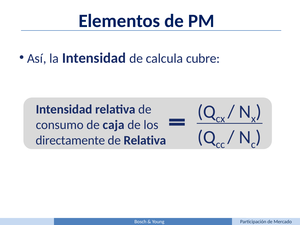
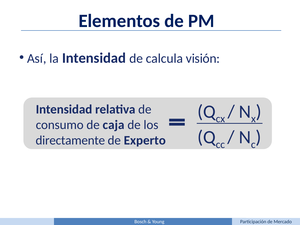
cubre: cubre -> visión
de Relativa: Relativa -> Experto
